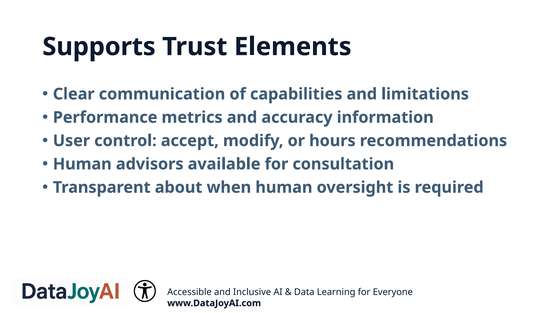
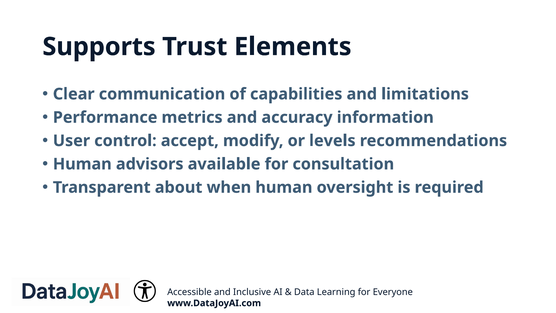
hours: hours -> levels
